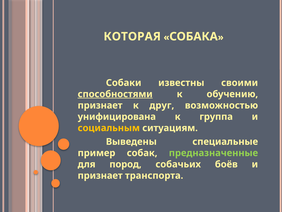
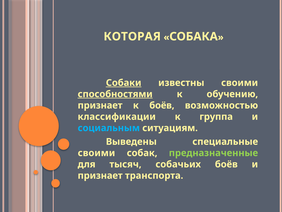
Собаки underline: none -> present
к друг: друг -> боёв
унифицирована: унифицирована -> классификации
социальным colour: yellow -> light blue
пример at (97, 153): пример -> своими
пород: пород -> тысяч
